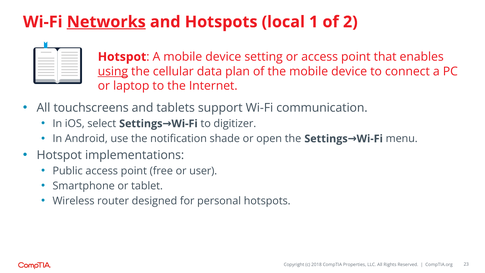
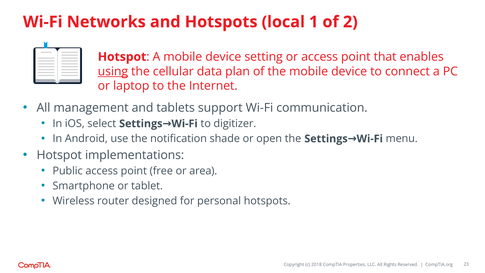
Networks underline: present -> none
touchscreens: touchscreens -> management
user: user -> area
